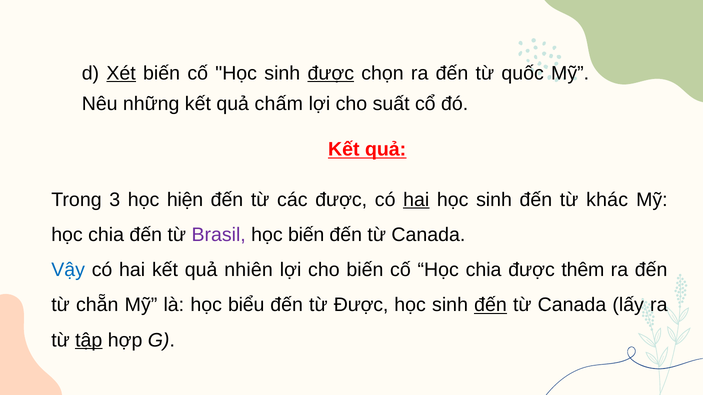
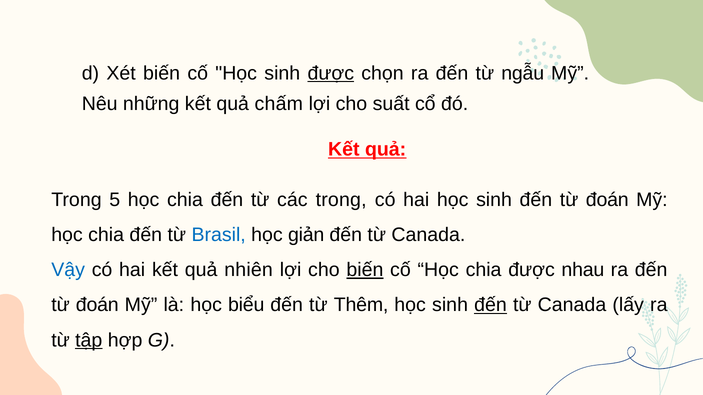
Xét underline: present -> none
quốc: quốc -> ngẫu
3: 3 -> 5
hiện at (185, 200): hiện -> chia
các được: được -> trong
hai at (416, 200) underline: present -> none
sinh đến từ khác: khác -> đoán
Brasil colour: purple -> blue
học biến: biến -> giản
biến at (365, 270) underline: none -> present
thêm: thêm -> nhau
chẵn at (97, 305): chẵn -> đoán
từ Được: Được -> Thêm
